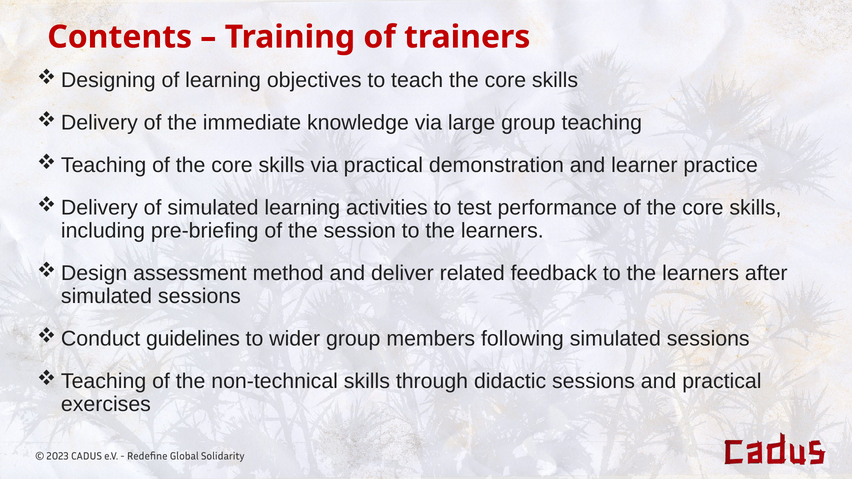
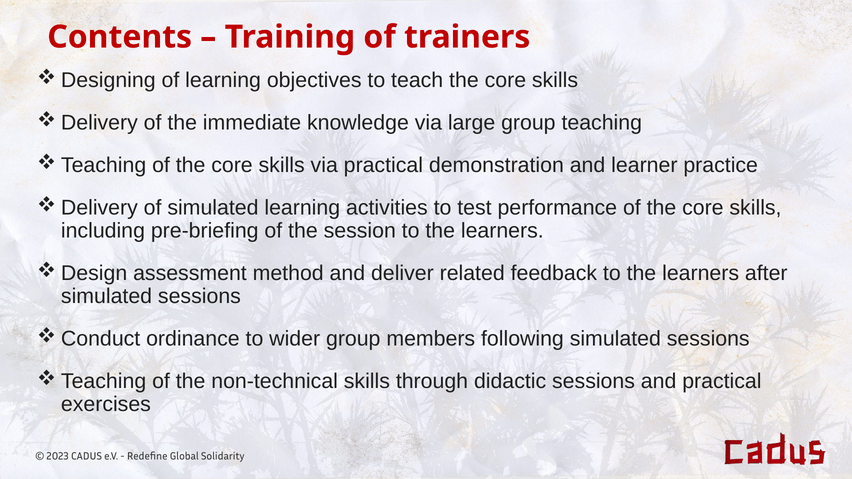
guidelines: guidelines -> ordinance
